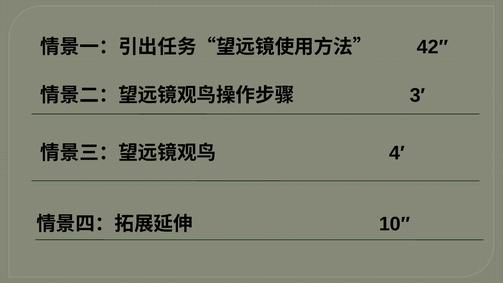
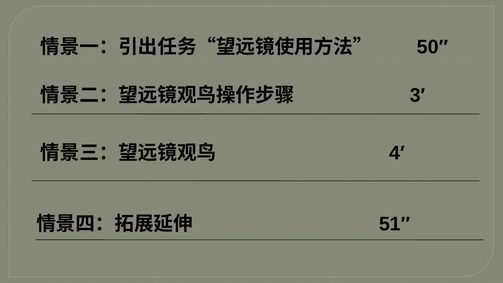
42″: 42″ -> 50″
10″: 10″ -> 51″
